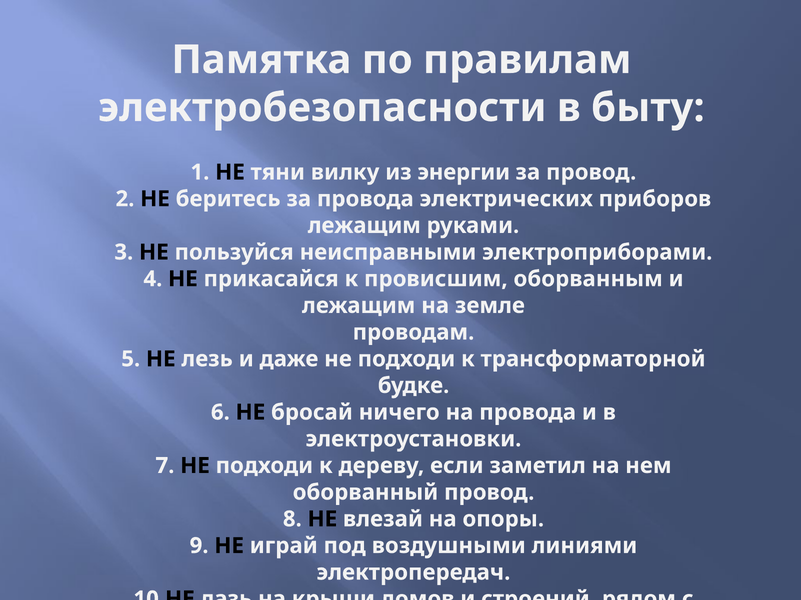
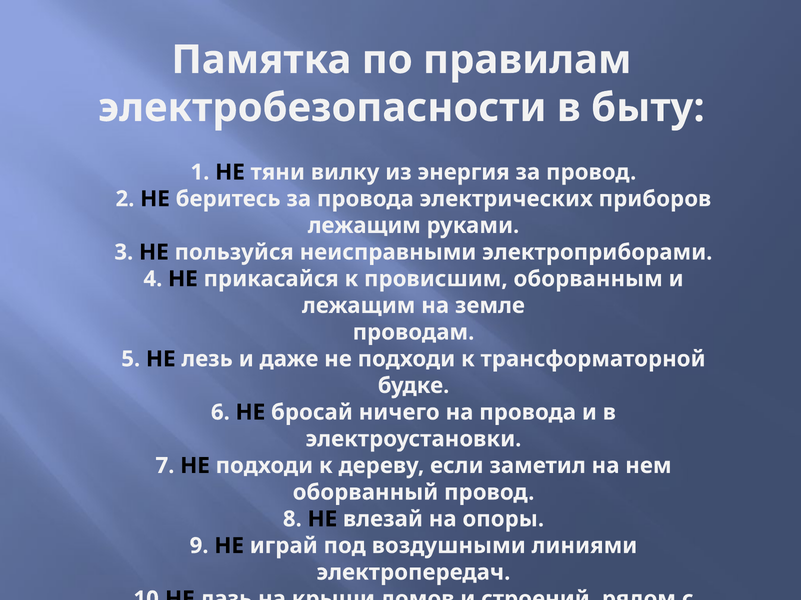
энергии: энергии -> энергия
